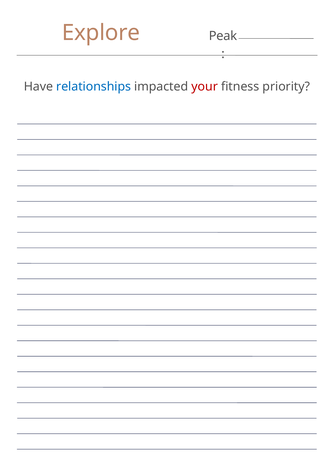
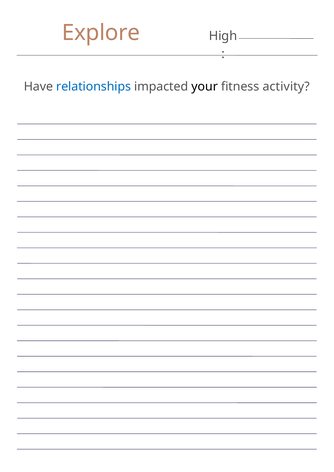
Peak: Peak -> High
your colour: red -> black
priority: priority -> activity
